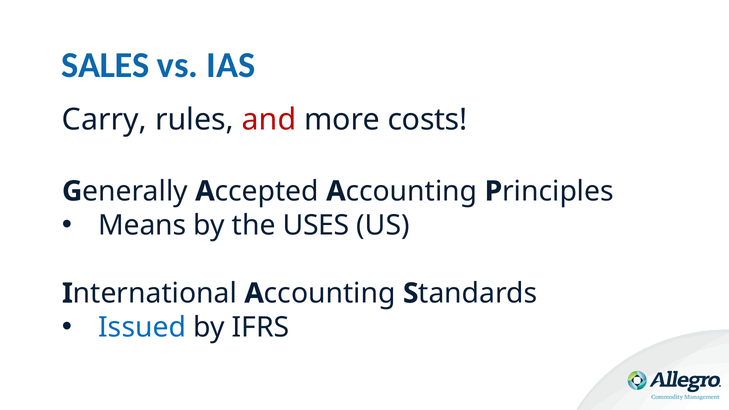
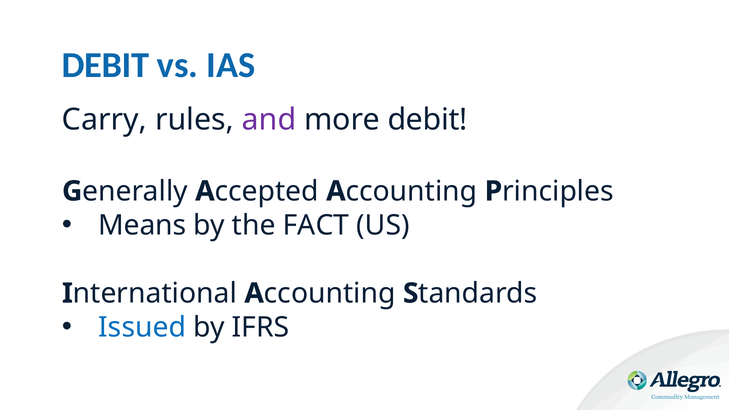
SALES at (105, 65): SALES -> DEBIT
and colour: red -> purple
more costs: costs -> debit
USES: USES -> FACT
